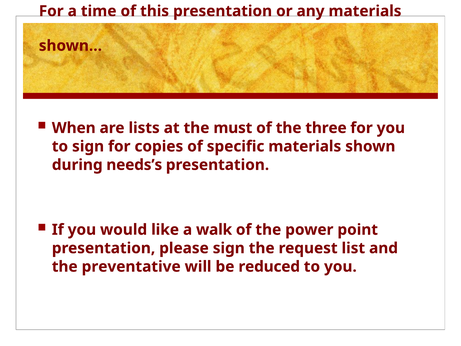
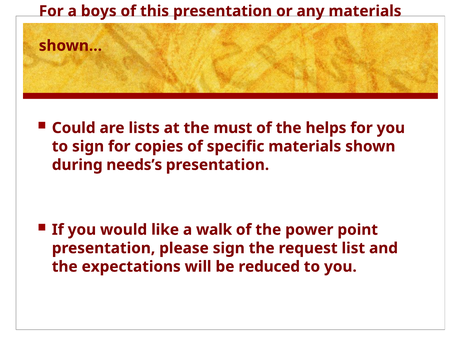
time: time -> boys
When: When -> Could
three: three -> helps
preventative: preventative -> expectations
